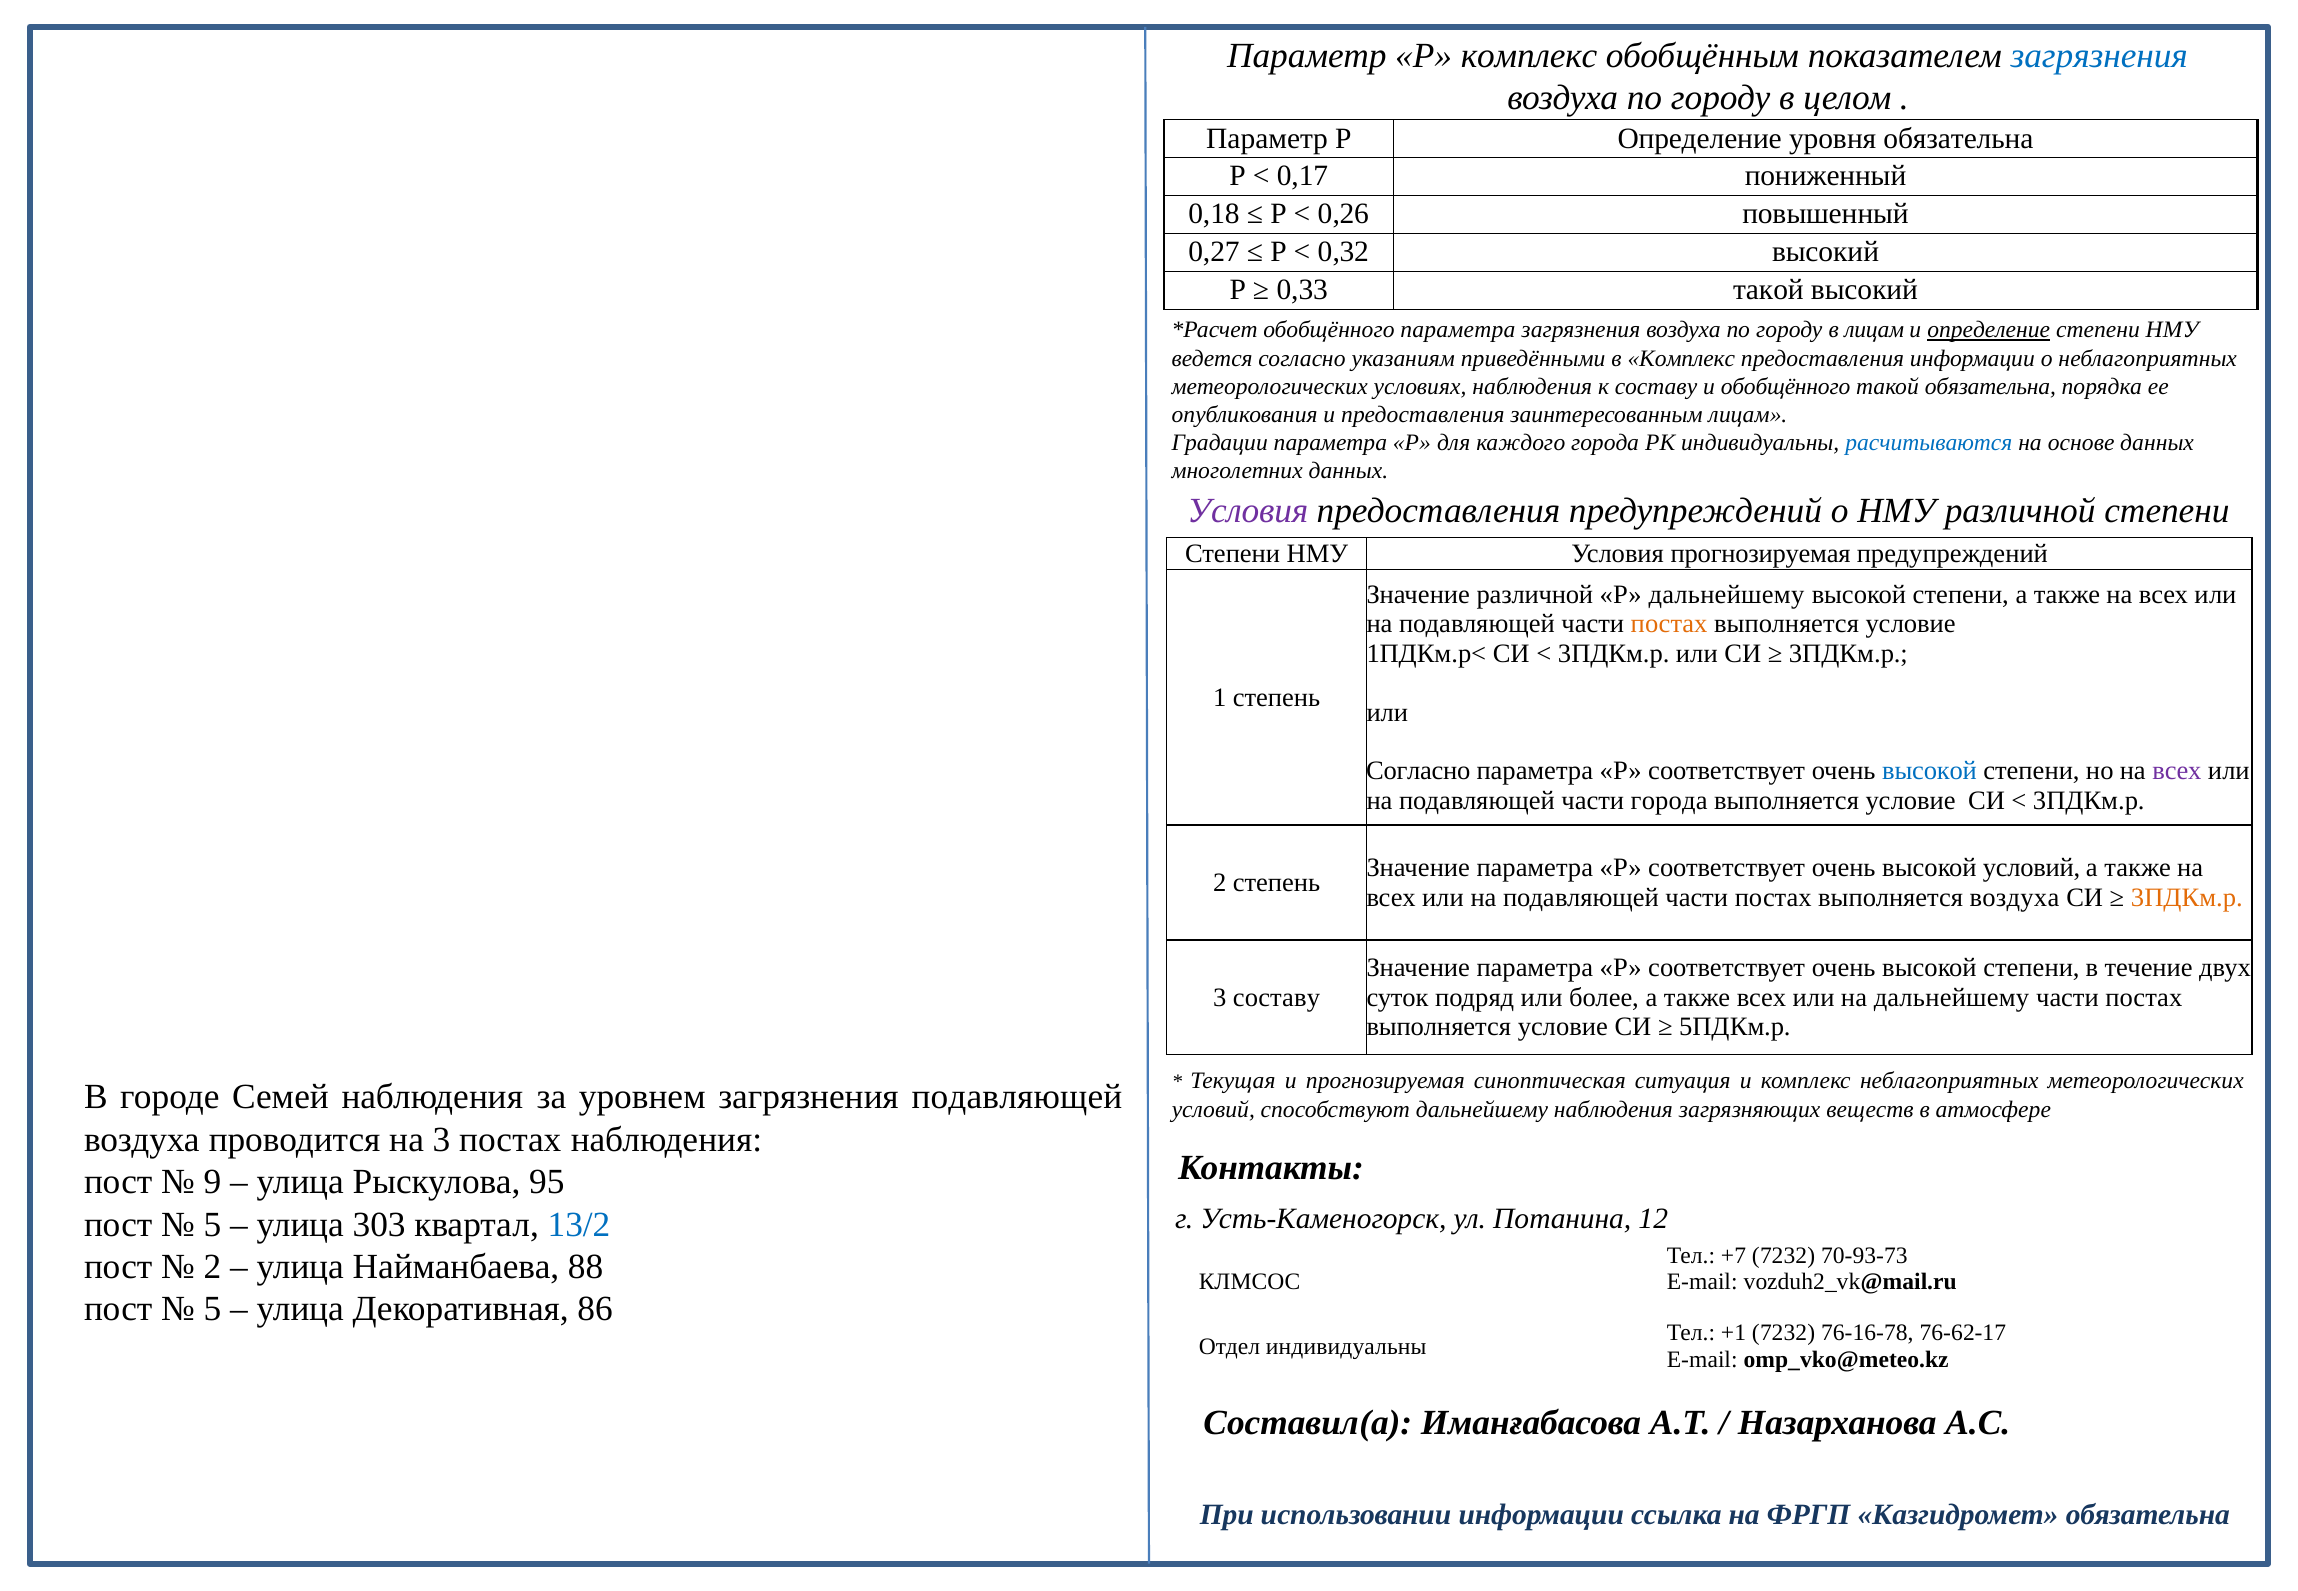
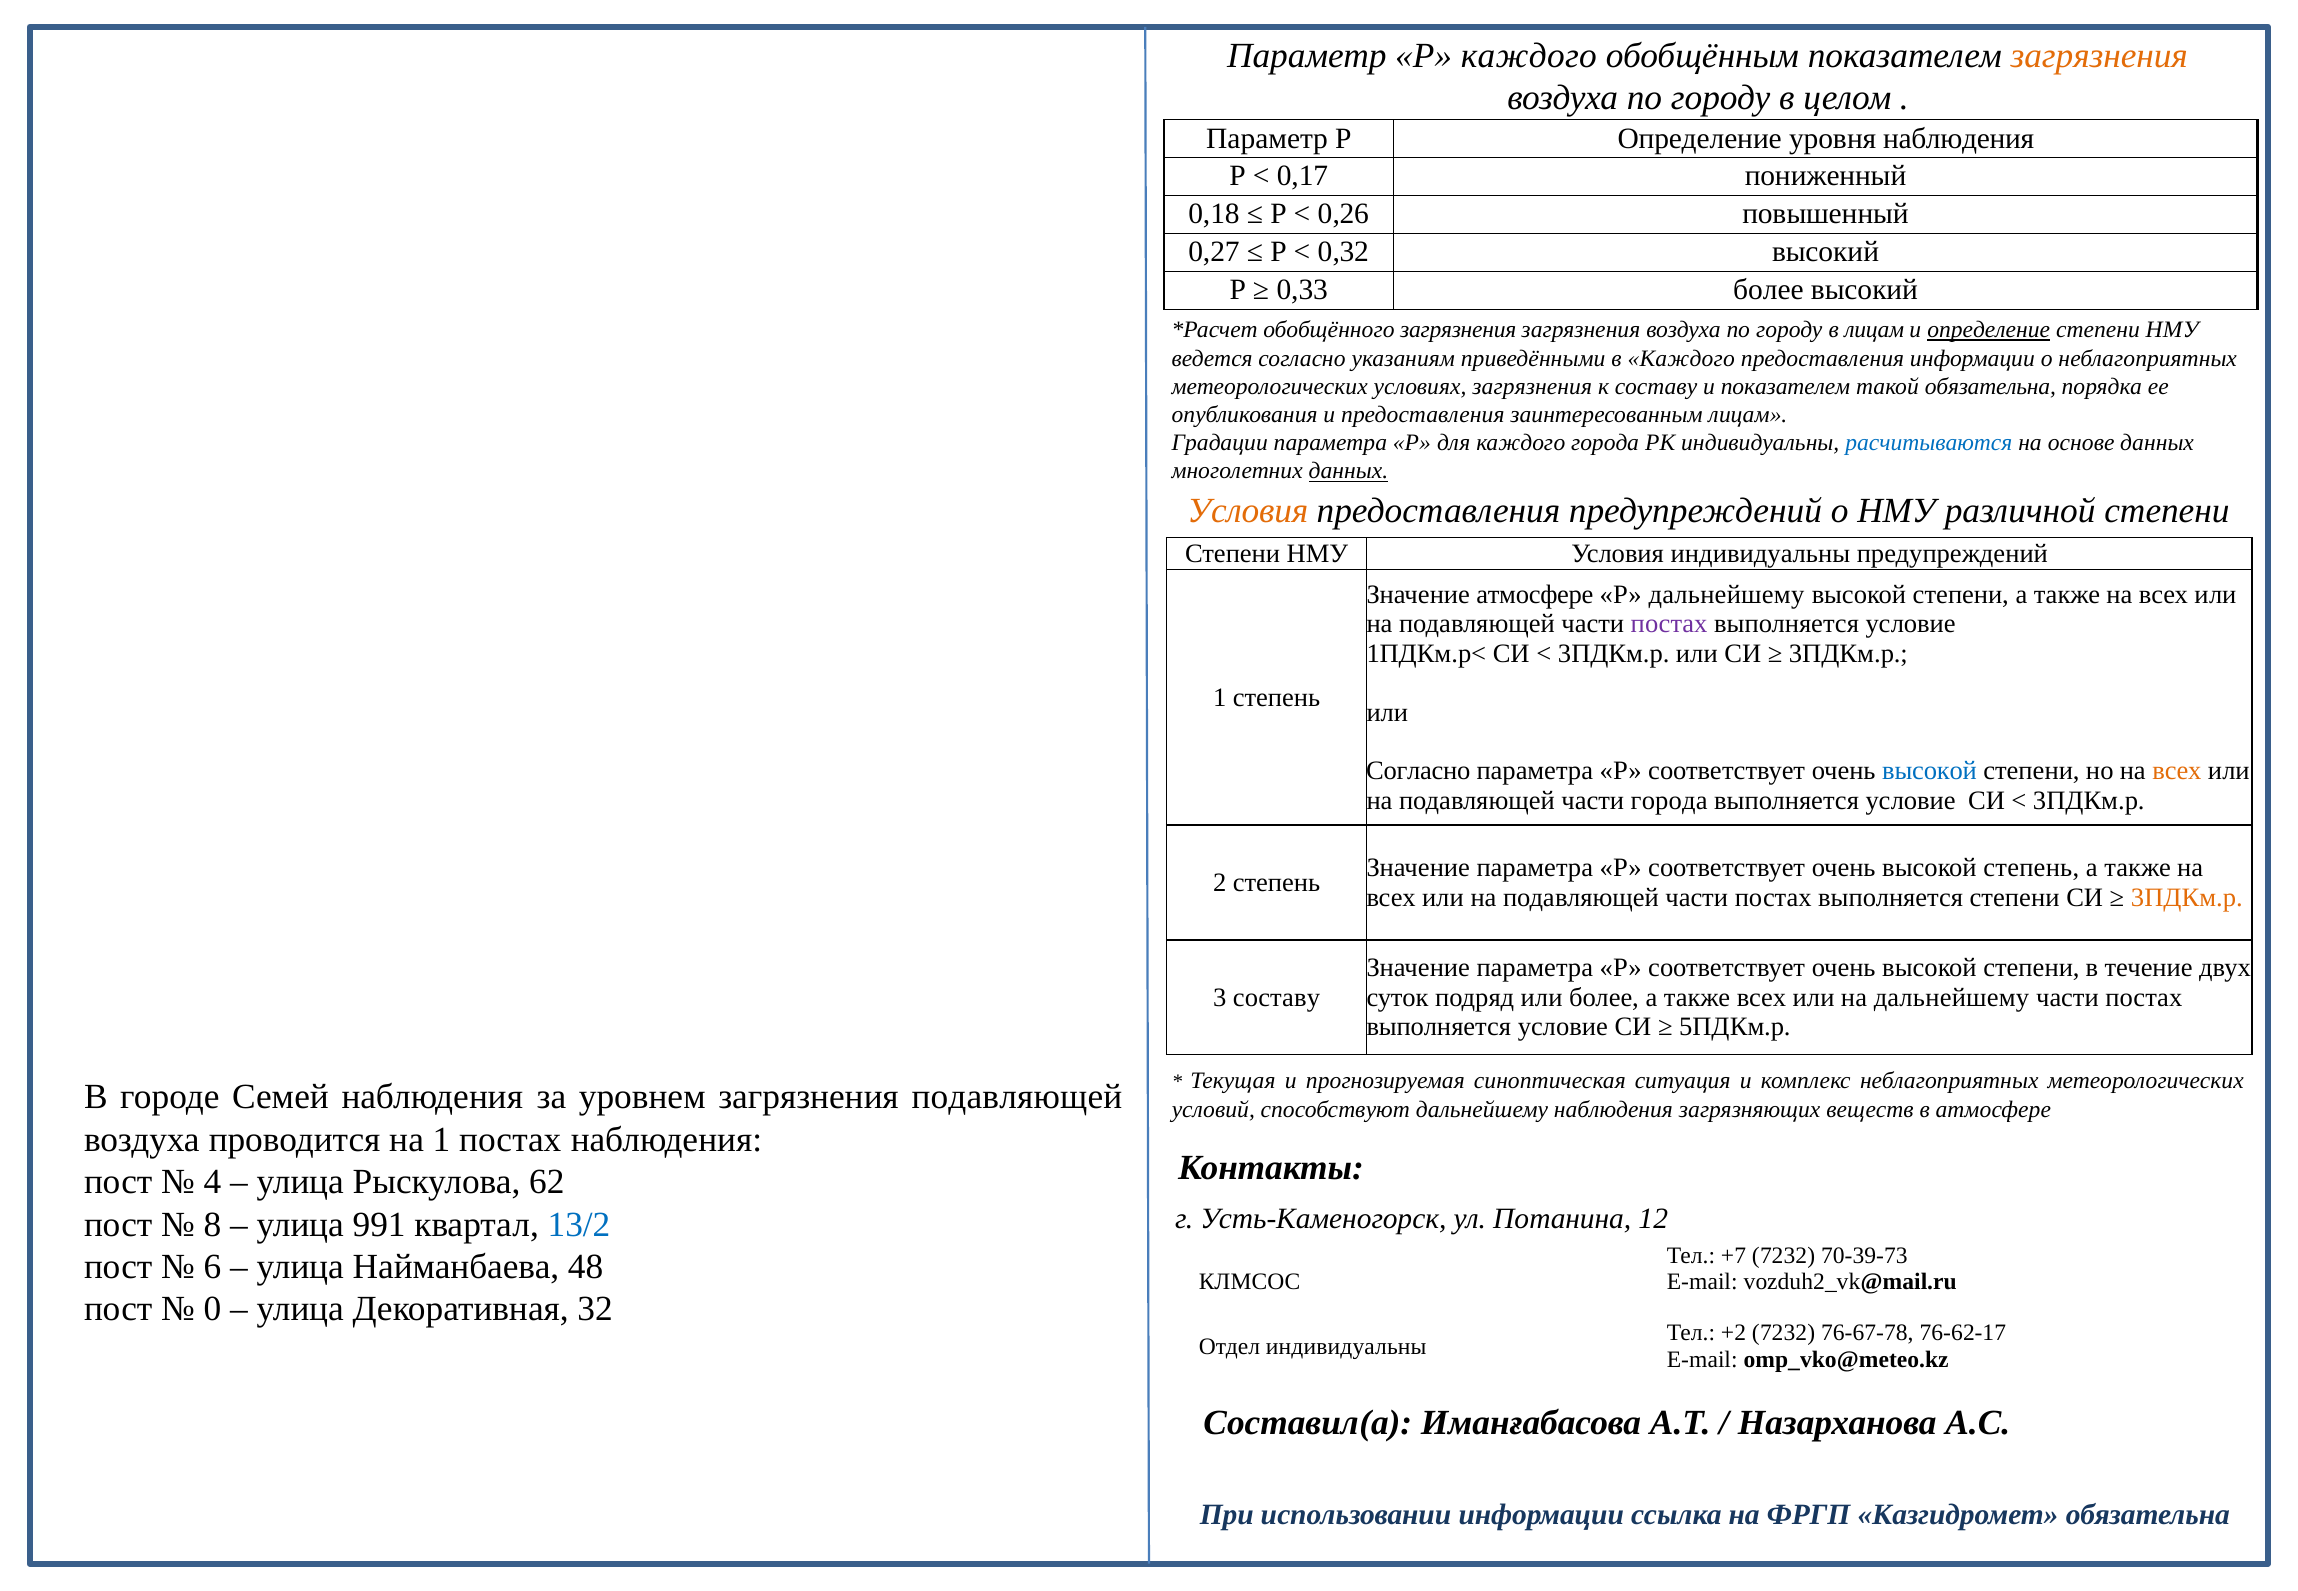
Р комплекс: комплекс -> каждого
загрязнения at (2099, 55) colour: blue -> orange
уровня обязательна: обязательна -> наблюдения
0,33 такой: такой -> более
обобщённого параметра: параметра -> загрязнения
в Комплекс: Комплекс -> Каждого
условиях наблюдения: наблюдения -> загрязнения
и обобщённого: обобщённого -> показателем
данных at (1348, 471) underline: none -> present
Условия at (1248, 511) colour: purple -> orange
Условия прогнозируемая: прогнозируемая -> индивидуальны
Значение различной: различной -> атмосфере
постах at (1669, 624) colour: orange -> purple
всех at (2177, 771) colour: purple -> orange
высокой условий: условий -> степень
выполняется воздуха: воздуха -> степени
на 3: 3 -> 1
9: 9 -> 4
95: 95 -> 62
5 at (212, 1224): 5 -> 8
303: 303 -> 991
70-93-73: 70-93-73 -> 70-39-73
2 at (212, 1267): 2 -> 6
88: 88 -> 48
5 at (212, 1309): 5 -> 0
86: 86 -> 32
+1: +1 -> +2
76-16-78: 76-16-78 -> 76-67-78
